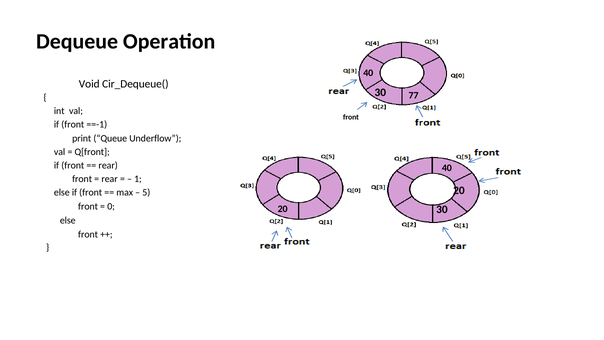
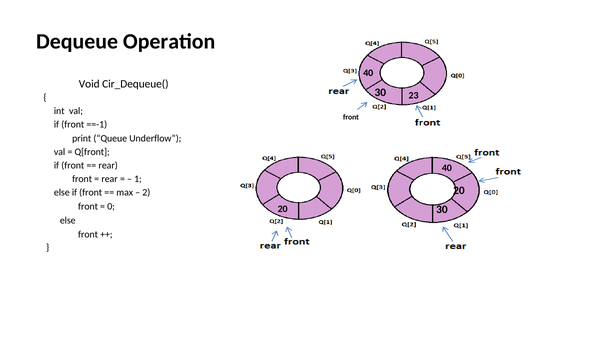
77: 77 -> 23
5: 5 -> 2
